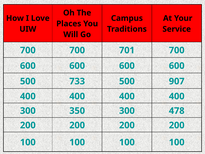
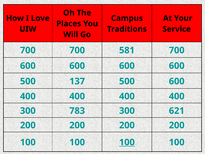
701: 701 -> 581
733: 733 -> 137
500 907: 907 -> 600
350: 350 -> 783
478: 478 -> 621
100 at (127, 142) underline: none -> present
